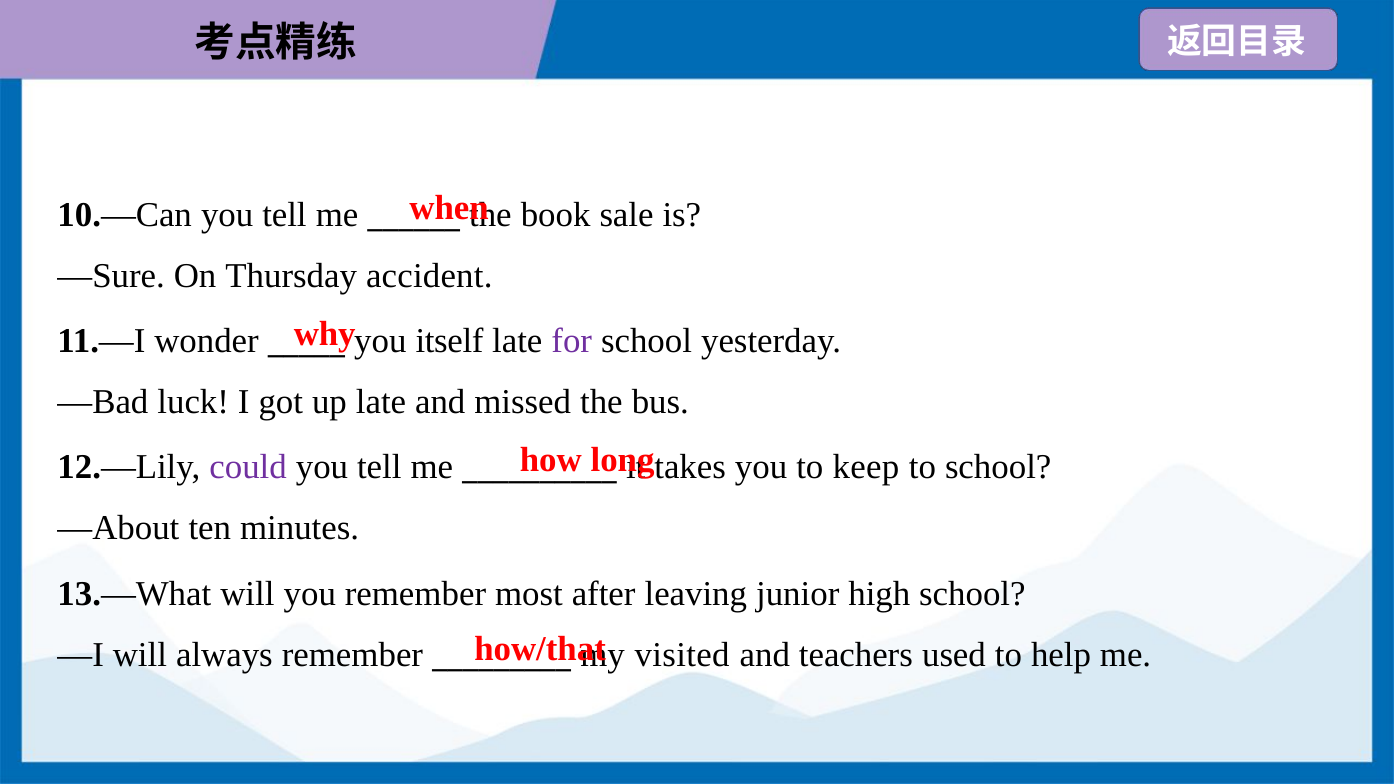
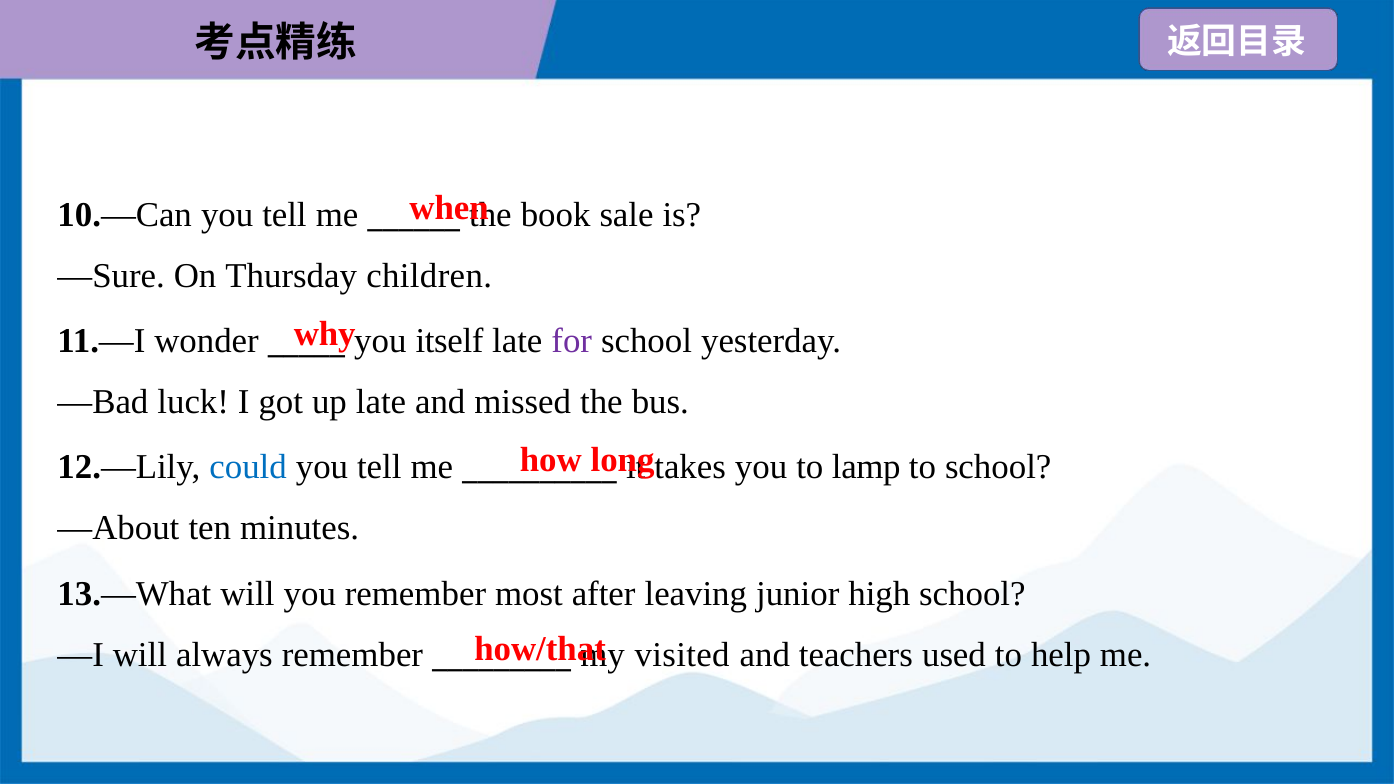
accident: accident -> children
could colour: purple -> blue
keep: keep -> lamp
